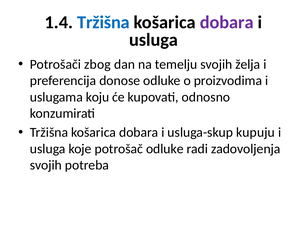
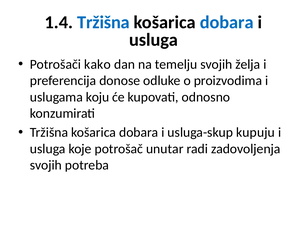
dobara at (227, 22) colour: purple -> blue
zbog: zbog -> kako
potrošač odluke: odluke -> unutar
